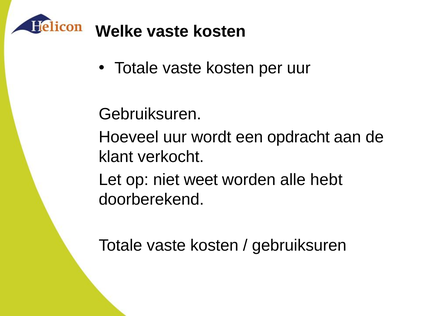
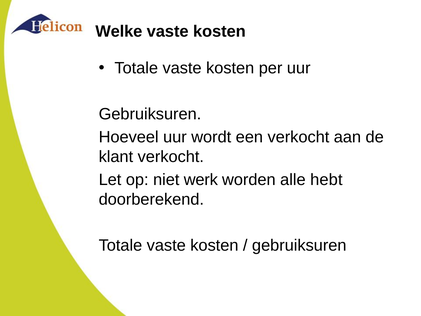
een opdracht: opdracht -> verkocht
weet: weet -> werk
